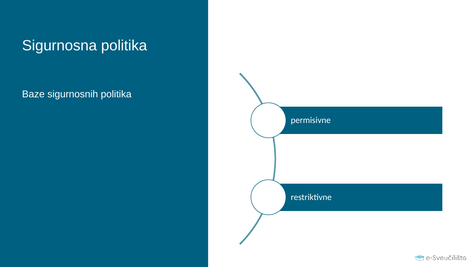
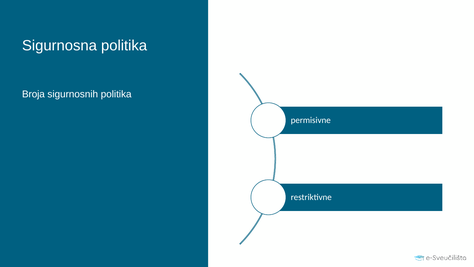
Baze: Baze -> Broja
